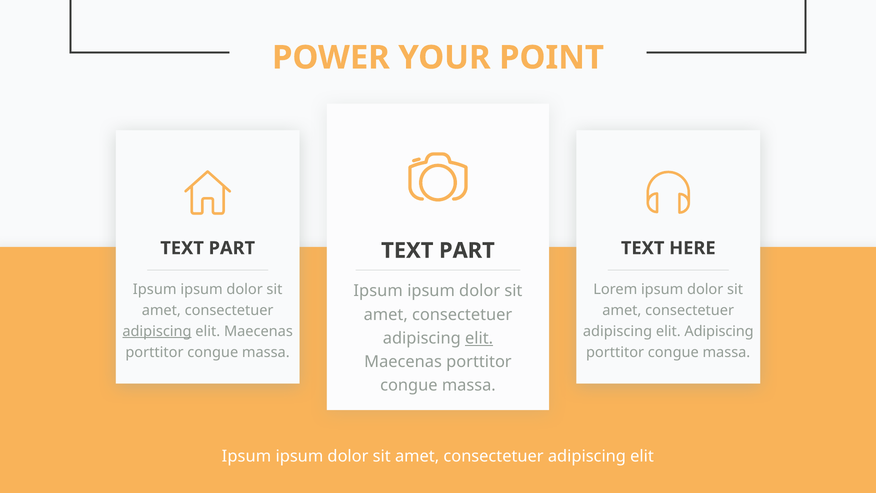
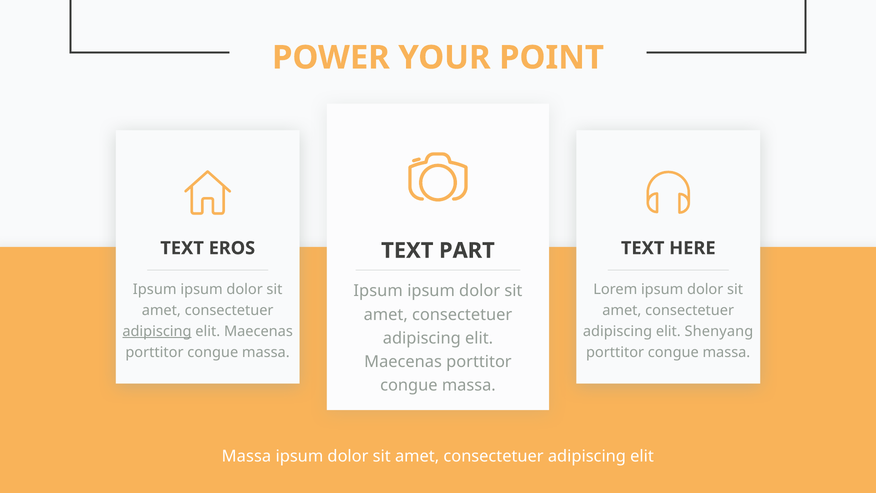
PART at (232, 248): PART -> EROS
elit Adipiscing: Adipiscing -> Shenyang
elit at (479, 338) underline: present -> none
Ipsum at (246, 456): Ipsum -> Massa
